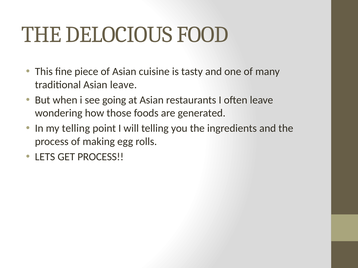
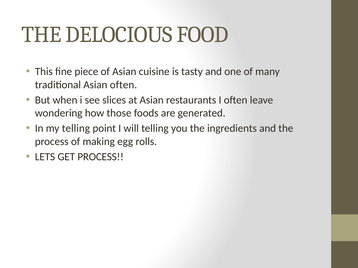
Asian leave: leave -> often
going: going -> slices
